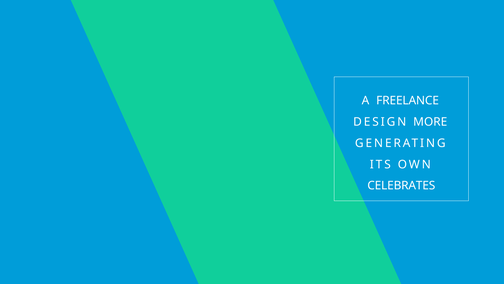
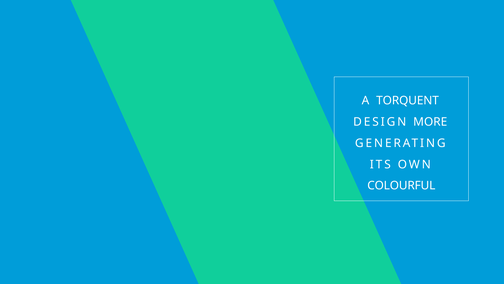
FREELANCE: FREELANCE -> TORQUENT
CELEBRATES: CELEBRATES -> COLOURFUL
